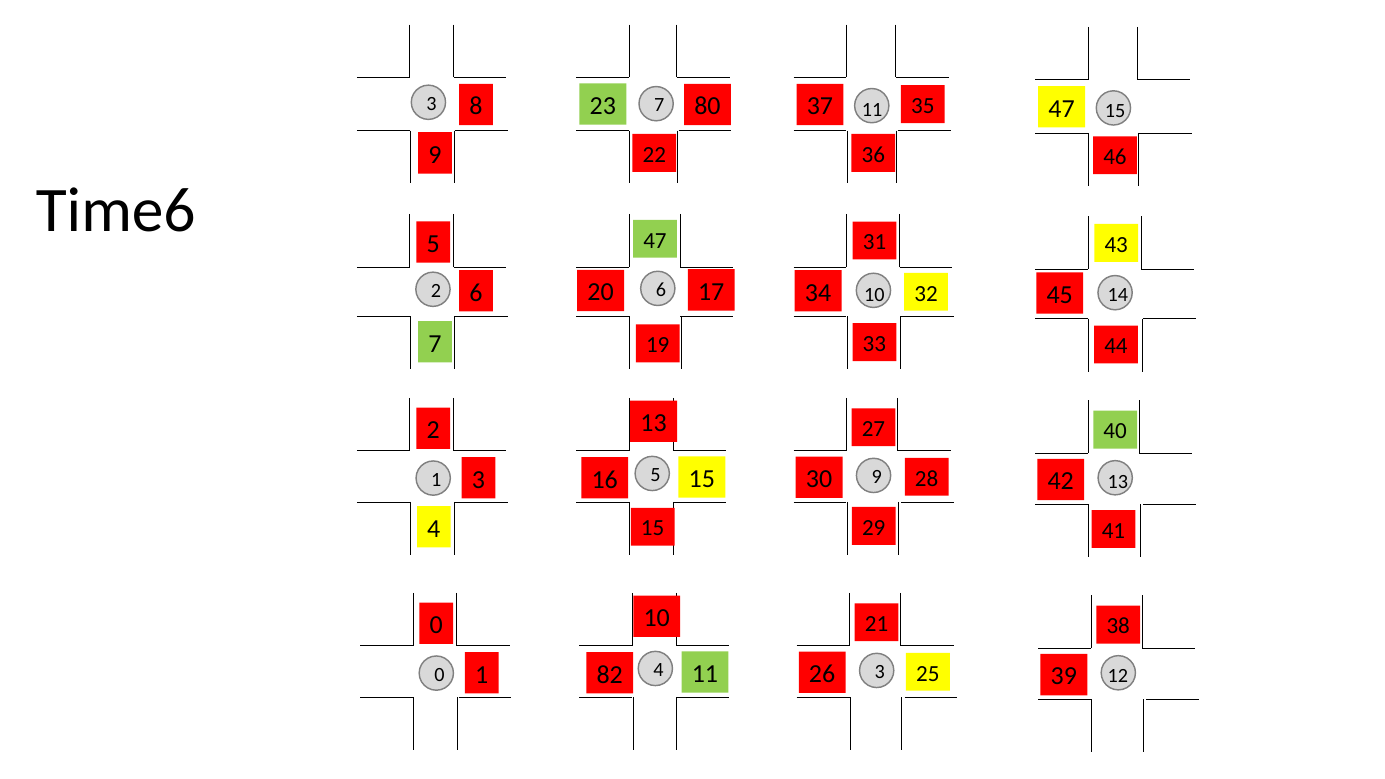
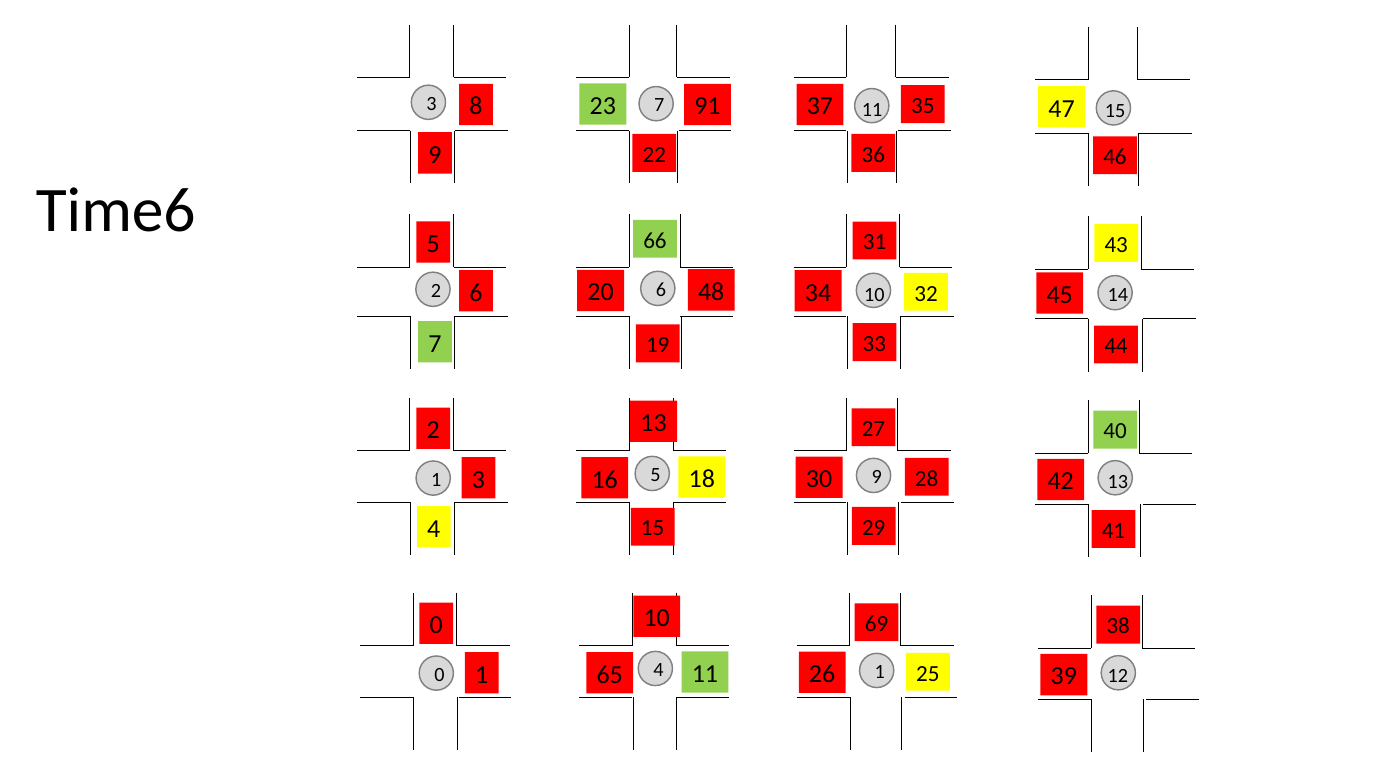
80: 80 -> 91
Time6 47: 47 -> 66
17: 17 -> 48
16 15: 15 -> 18
21: 21 -> 69
82: 82 -> 65
4 3: 3 -> 1
